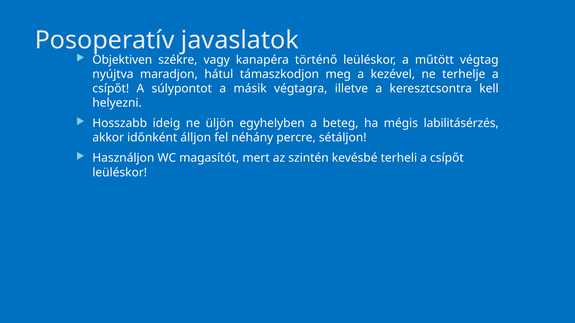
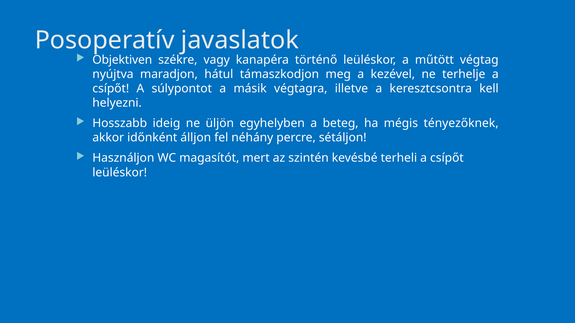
labilitásérzés: labilitásérzés -> tényezőknek
